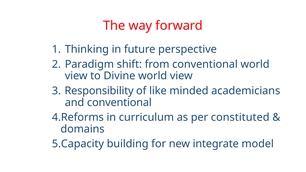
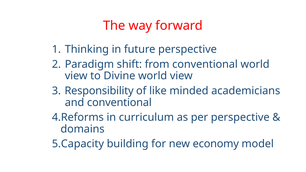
per constituted: constituted -> perspective
integrate: integrate -> economy
